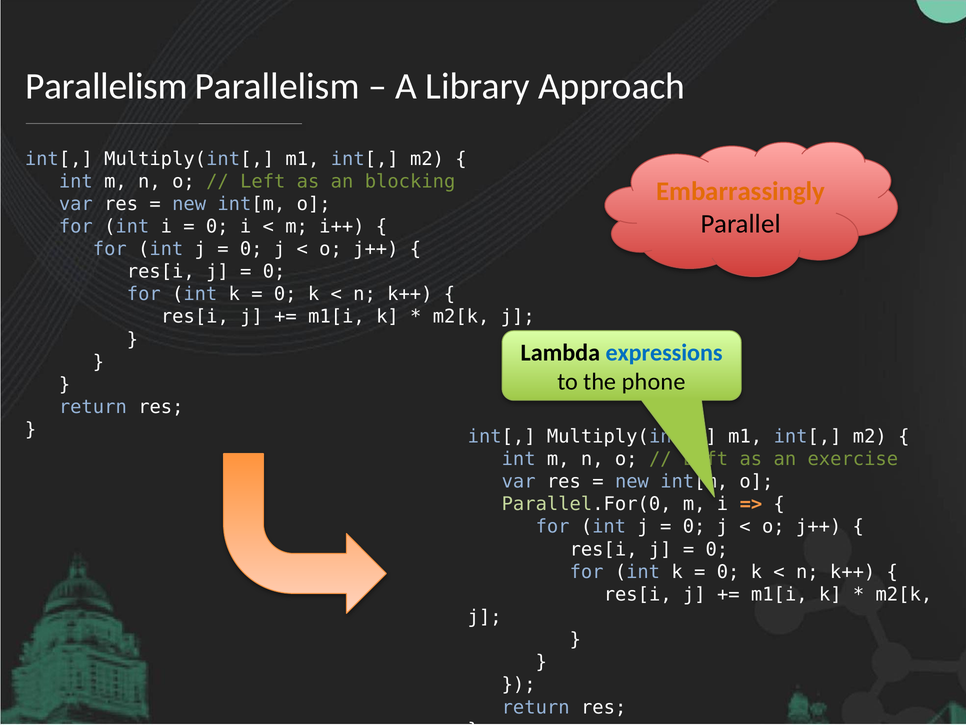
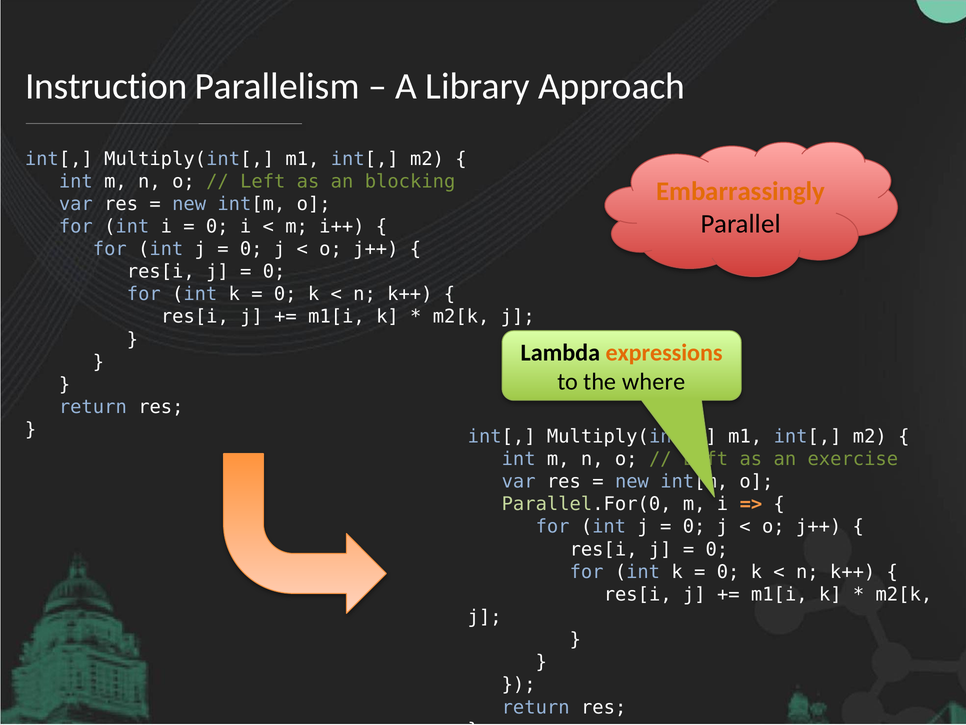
Parallelism at (106, 86): Parallelism -> Instruction
expressions colour: blue -> orange
phone: phone -> where
